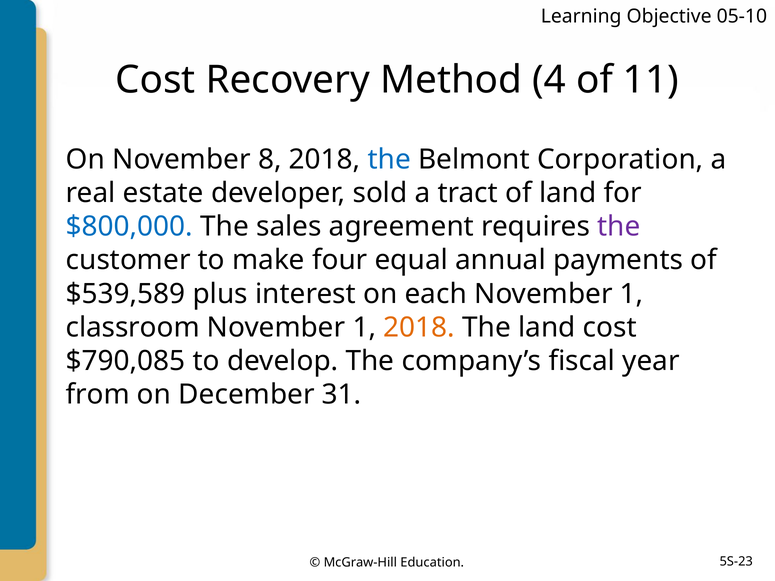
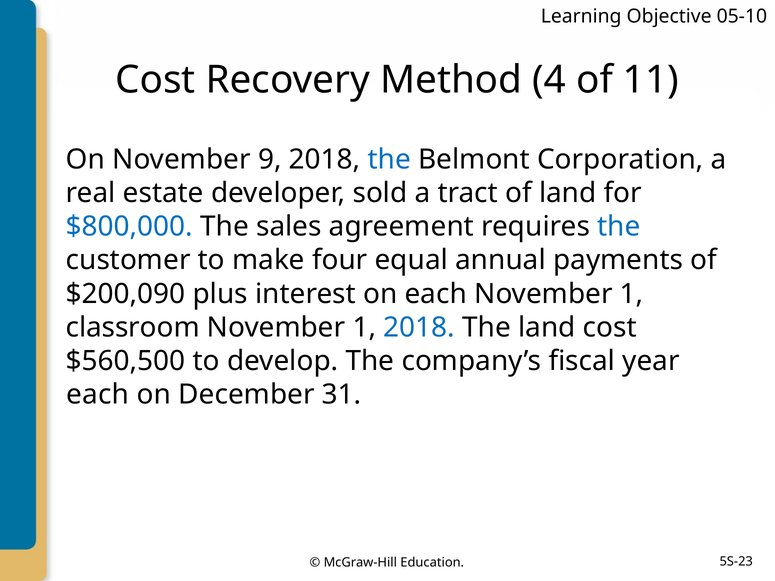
8: 8 -> 9
the at (619, 227) colour: purple -> blue
$539,589: $539,589 -> $200,090
2018 at (419, 327) colour: orange -> blue
$790,085: $790,085 -> $560,500
from at (98, 395): from -> each
